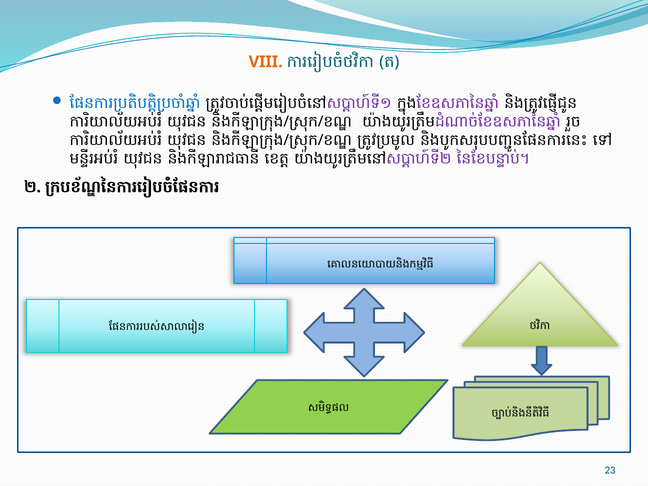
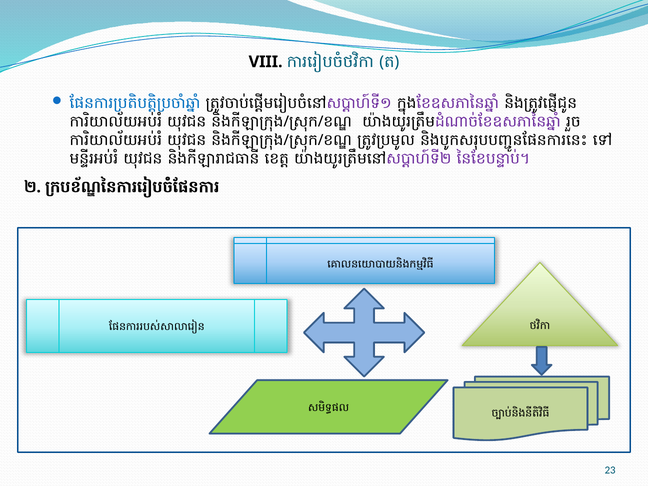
VIII colour: orange -> black
